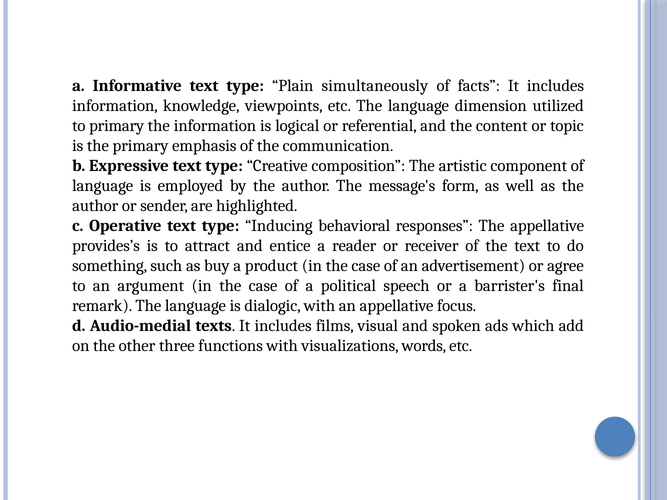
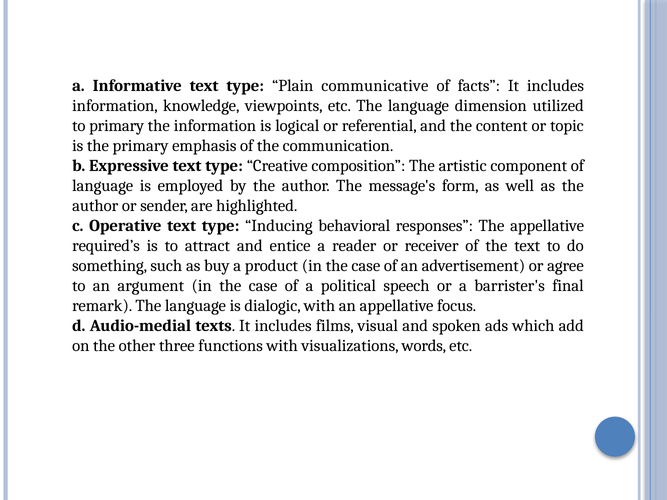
simultaneously: simultaneously -> communicative
provides’s: provides’s -> required’s
